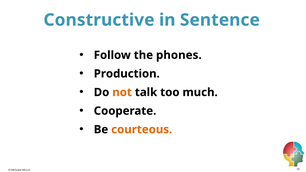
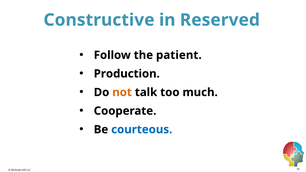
Sentence: Sentence -> Reserved
phones: phones -> patient
courteous colour: orange -> blue
